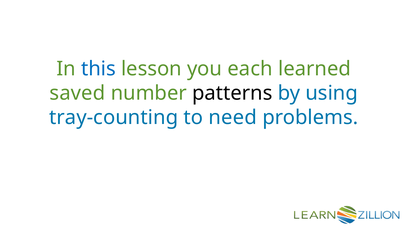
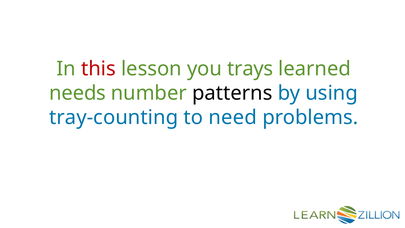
this colour: blue -> red
each: each -> trays
saved: saved -> needs
